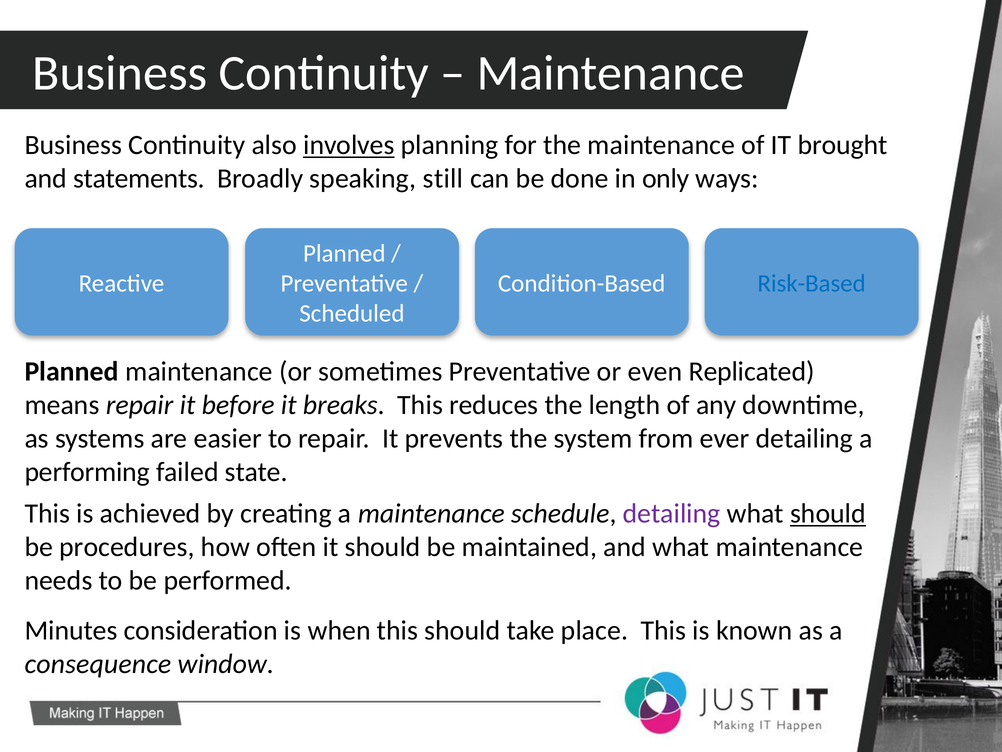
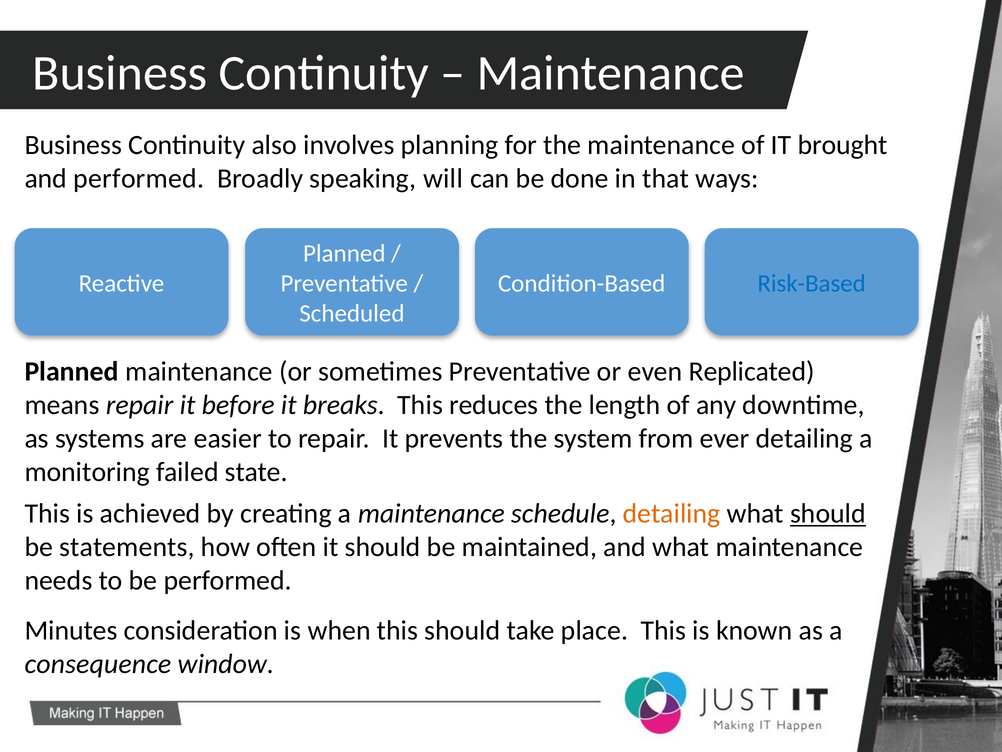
involves underline: present -> none
and statements: statements -> performed
still: still -> will
only: only -> that
performing: performing -> monitoring
detailing at (672, 513) colour: purple -> orange
procedures: procedures -> statements
